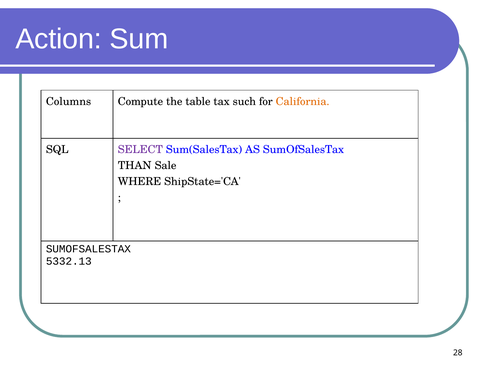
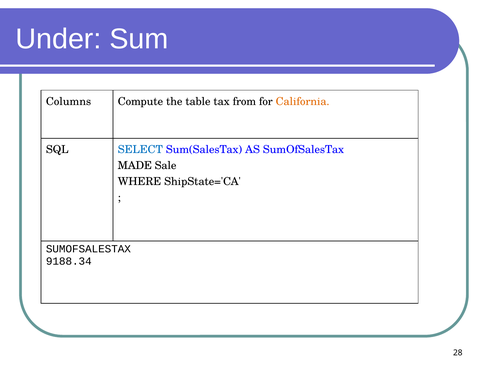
Action: Action -> Under
such: such -> from
SELECT colour: purple -> blue
THAN: THAN -> MADE
5332.13: 5332.13 -> 9188.34
